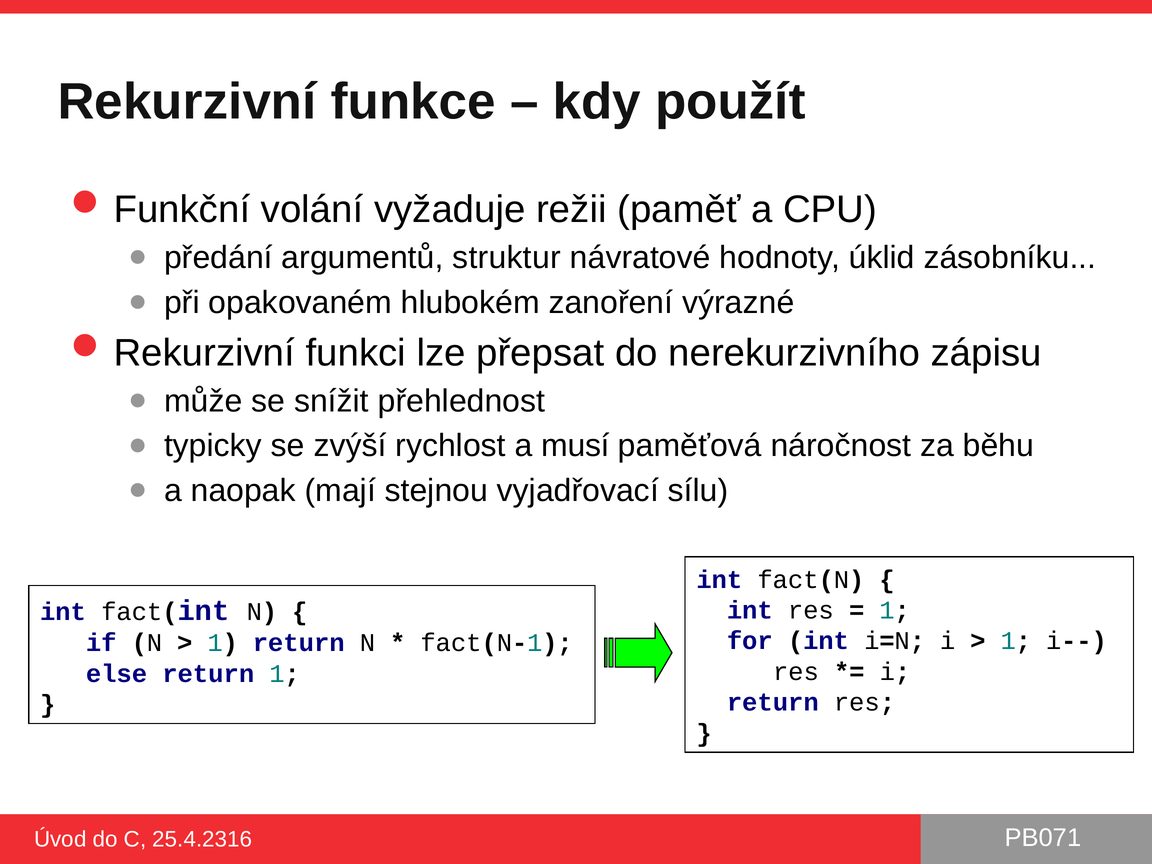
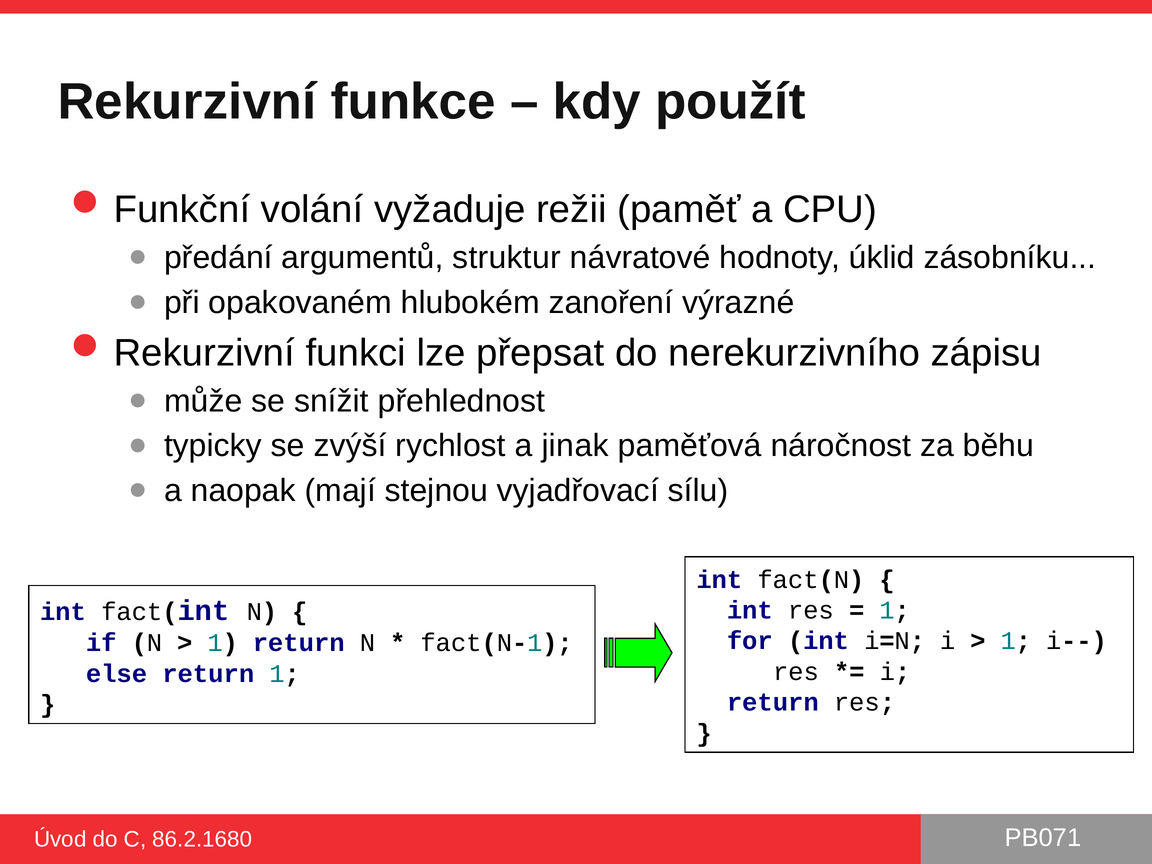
musí: musí -> jinak
25.4.2316: 25.4.2316 -> 86.2.1680
